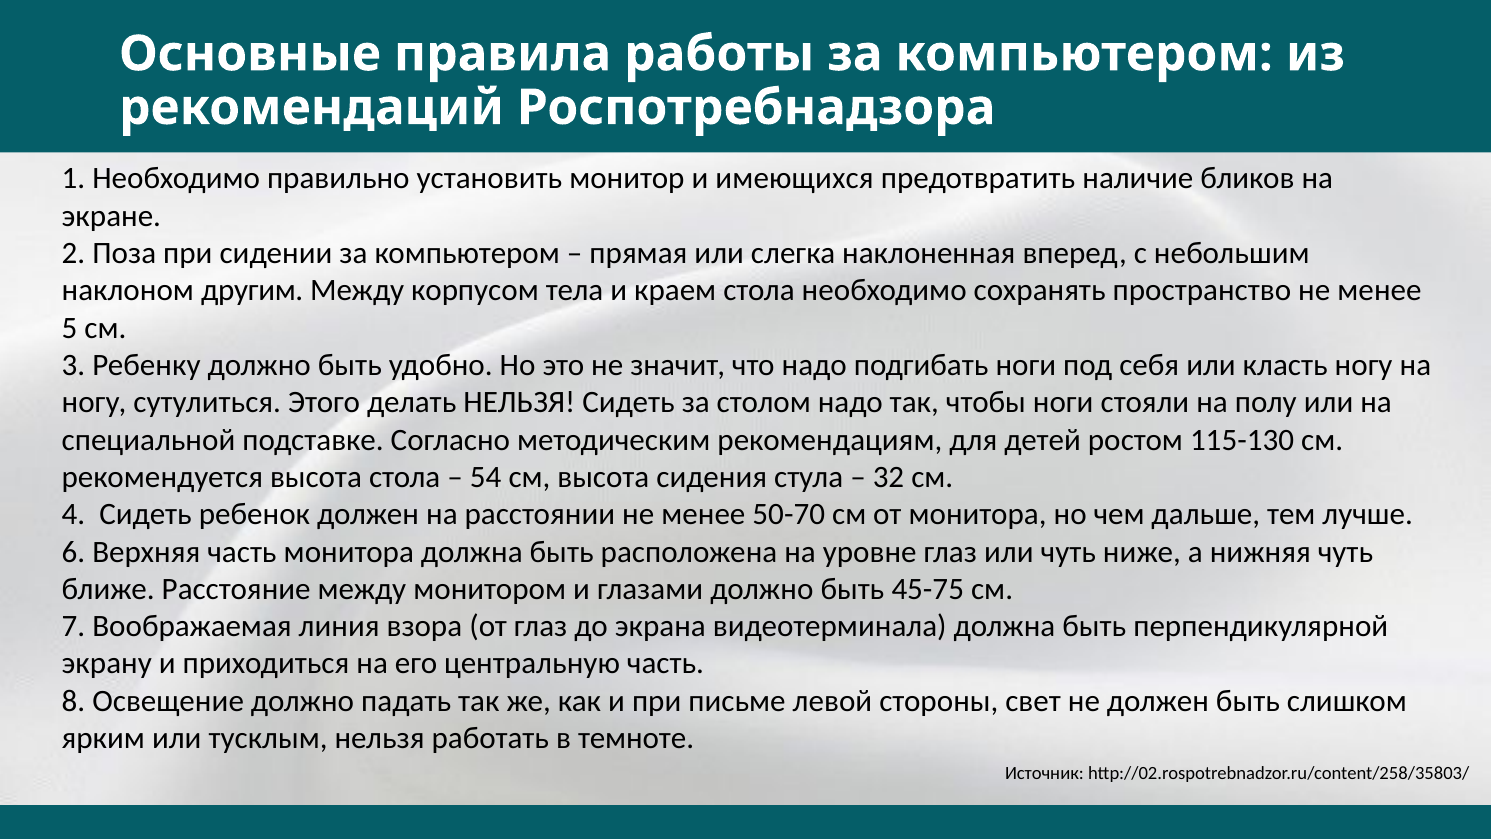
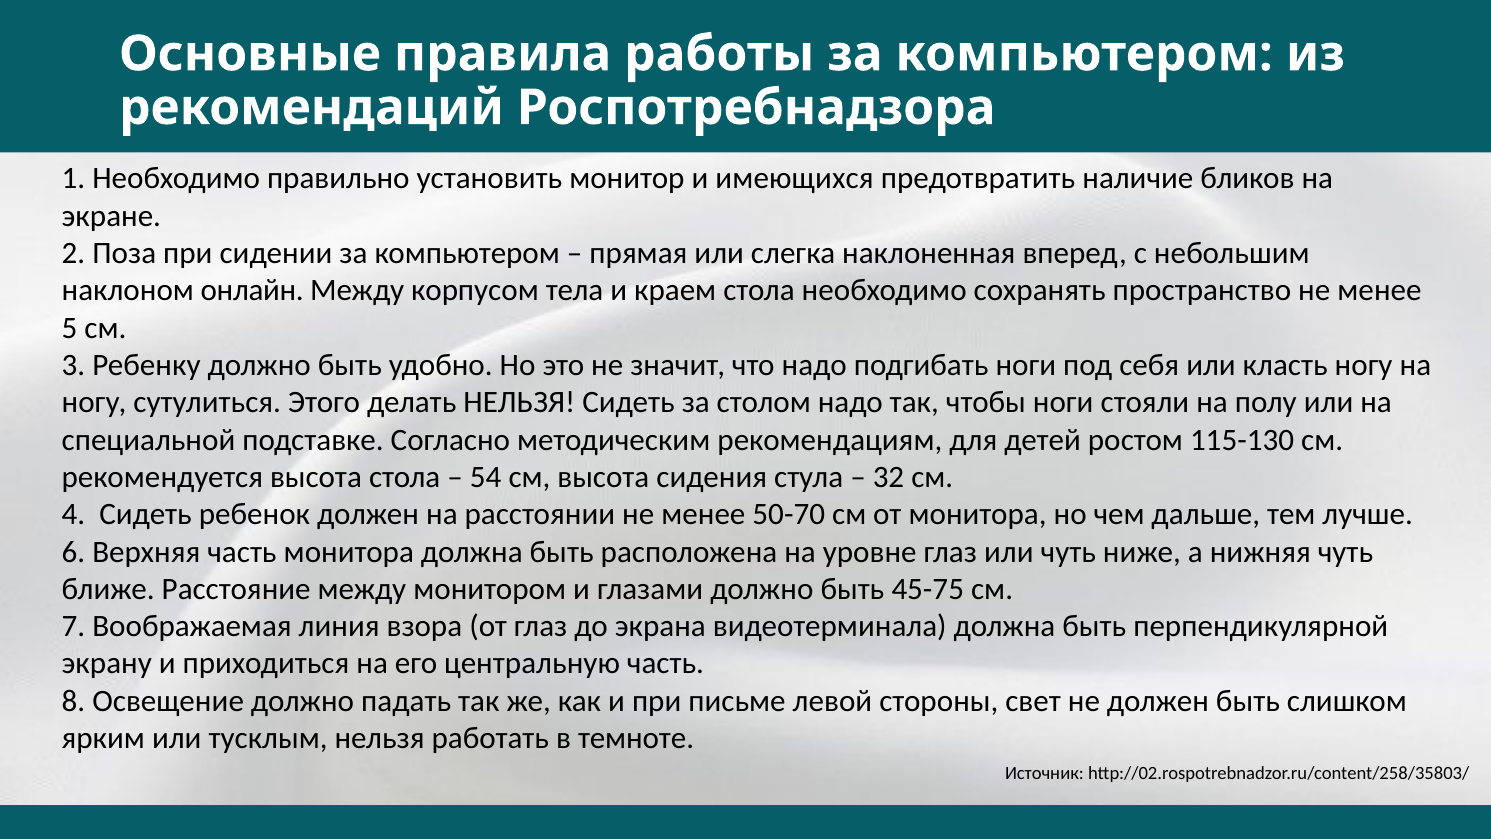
другим: другим -> онлайн
